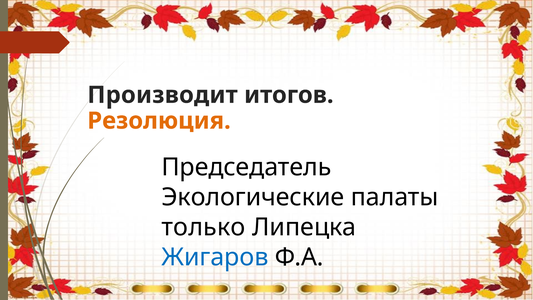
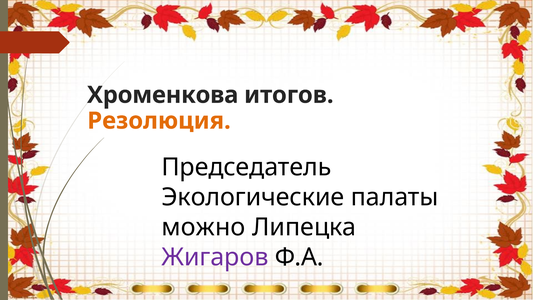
Производит: Производит -> Хроменкова
только: только -> можно
Жигаров colour: blue -> purple
